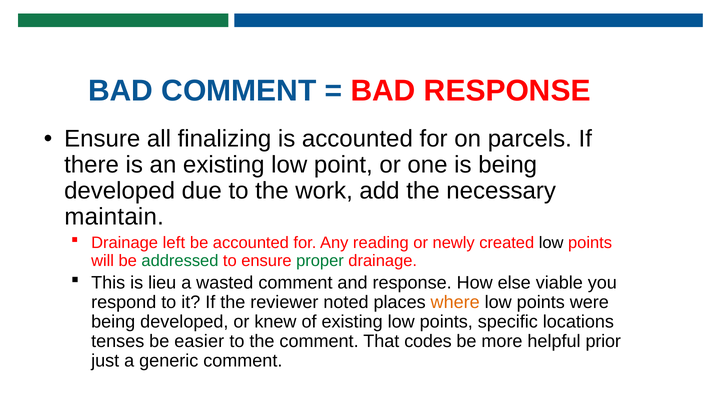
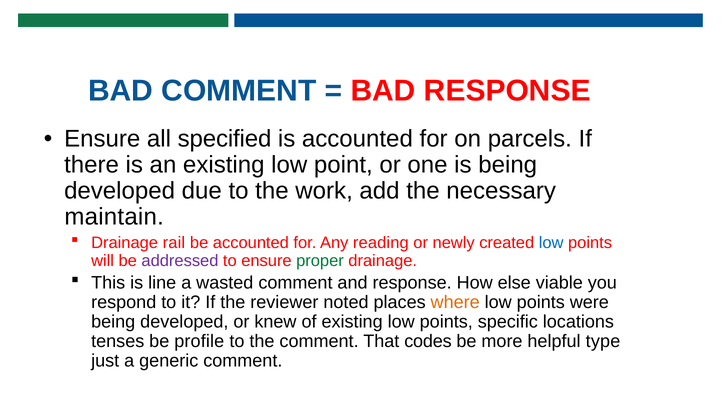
finalizing: finalizing -> specified
left: left -> rail
low at (551, 242) colour: black -> blue
addressed colour: green -> purple
lieu: lieu -> line
easier: easier -> profile
prior: prior -> type
